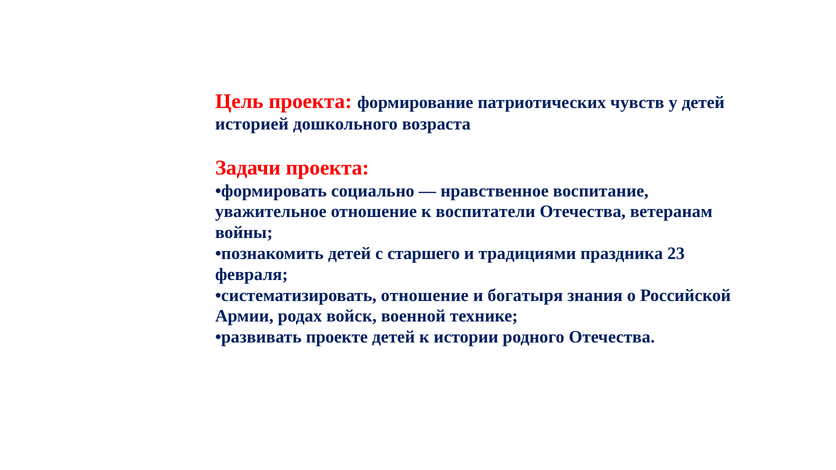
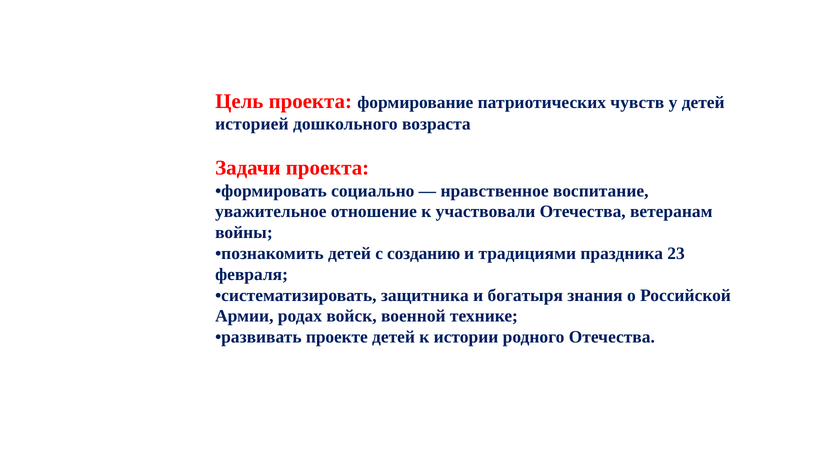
воспитатели: воспитатели -> участвовали
старшего: старшего -> созданию
систематизировать отношение: отношение -> защитника
